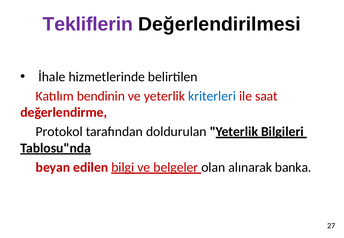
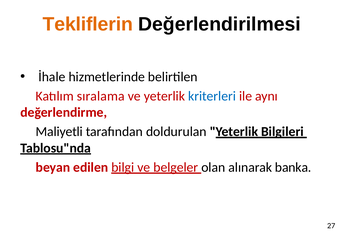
Tekliflerin colour: purple -> orange
bendinin: bendinin -> sıralama
saat: saat -> aynı
Protokol: Protokol -> Maliyetli
